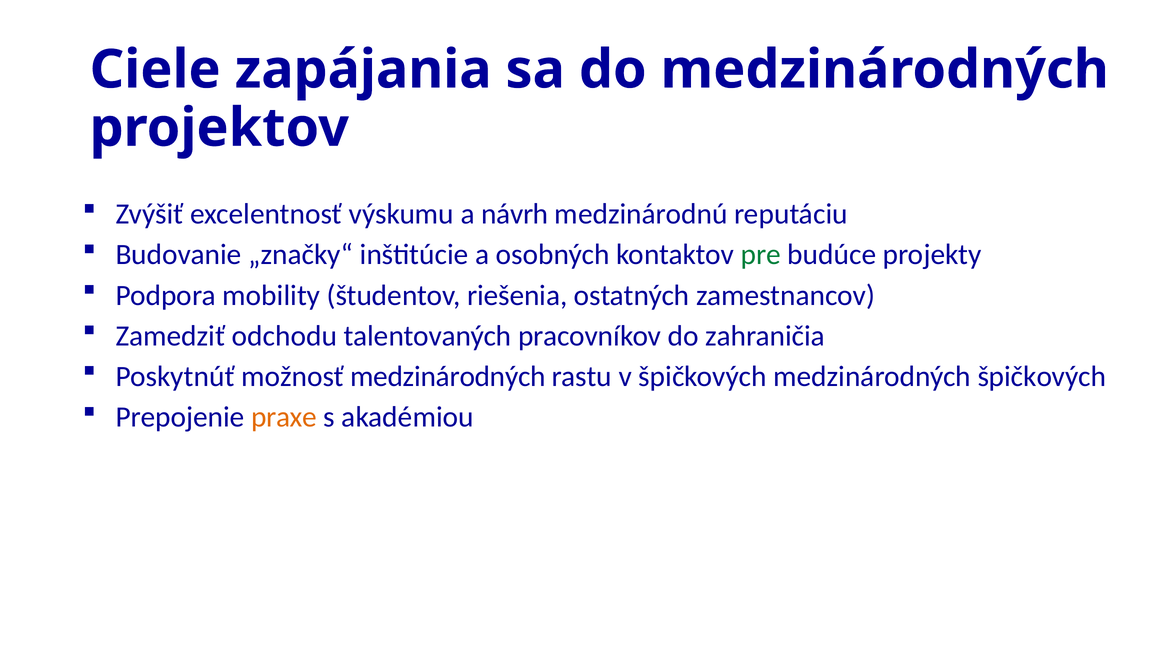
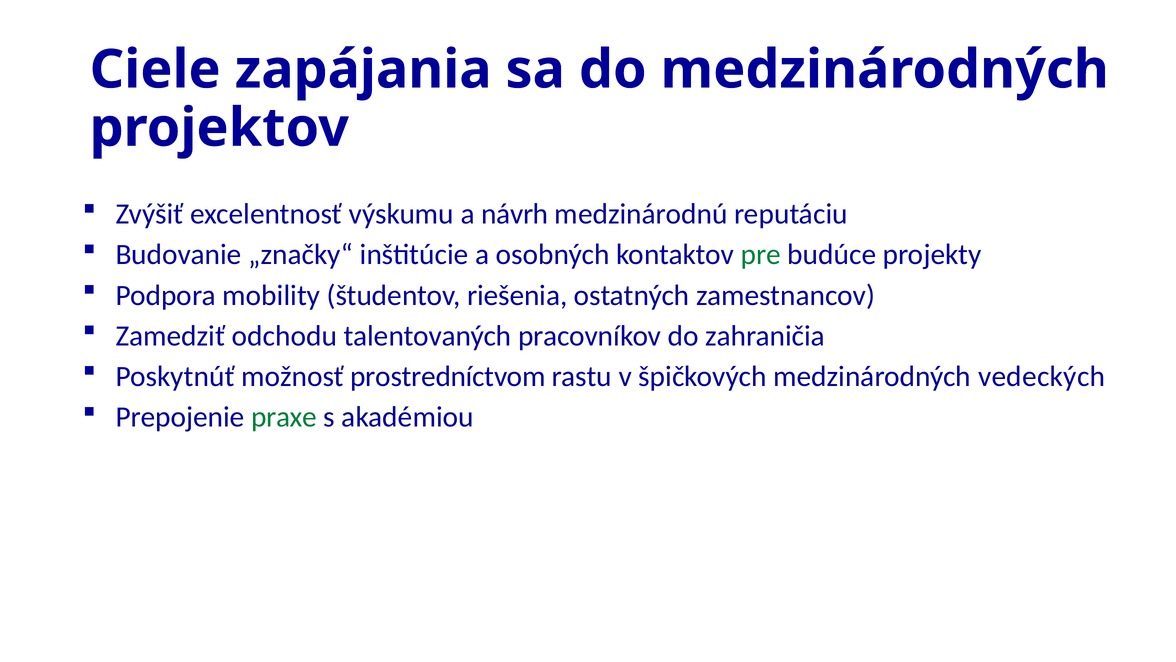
možnosť medzinárodných: medzinárodných -> prostredníctvom
medzinárodných špičkových: špičkových -> vedeckých
praxe colour: orange -> green
